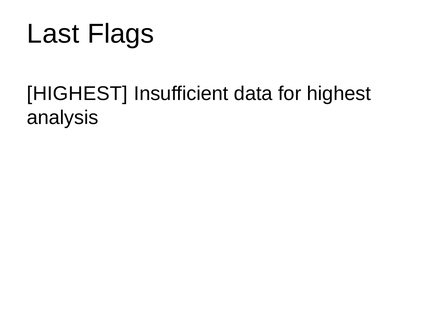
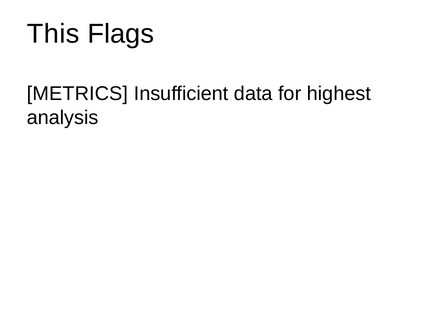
Last: Last -> This
HIGHEST at (77, 94): HIGHEST -> METRICS
